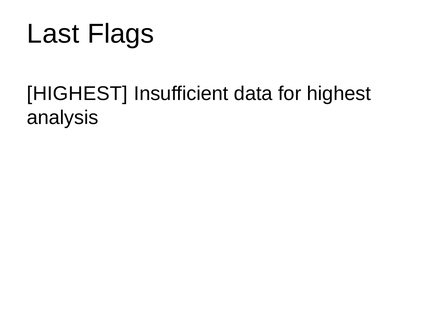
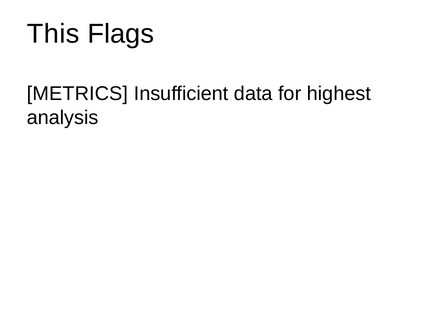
Last: Last -> This
HIGHEST at (77, 94): HIGHEST -> METRICS
